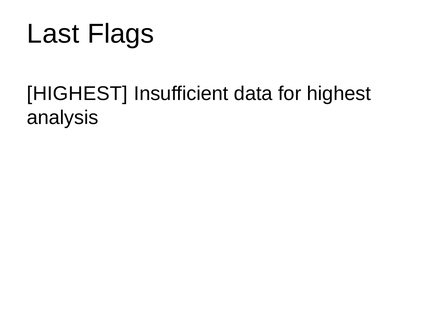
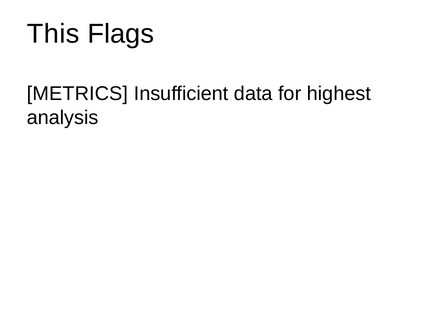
Last: Last -> This
HIGHEST at (77, 94): HIGHEST -> METRICS
